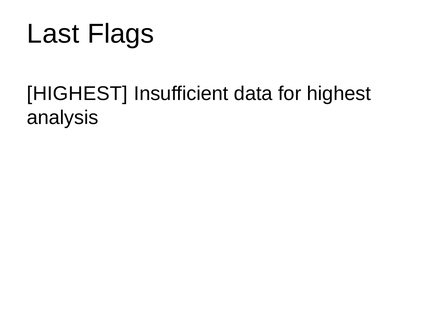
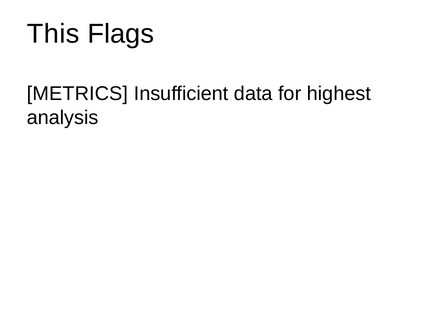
Last: Last -> This
HIGHEST at (77, 94): HIGHEST -> METRICS
